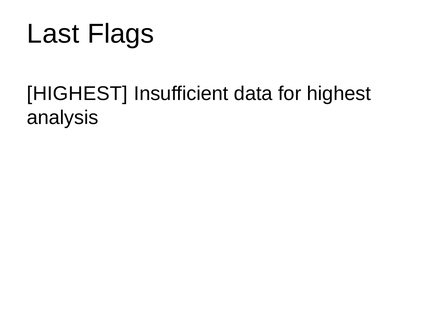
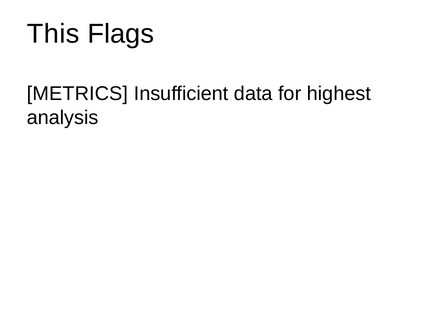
Last: Last -> This
HIGHEST at (77, 94): HIGHEST -> METRICS
